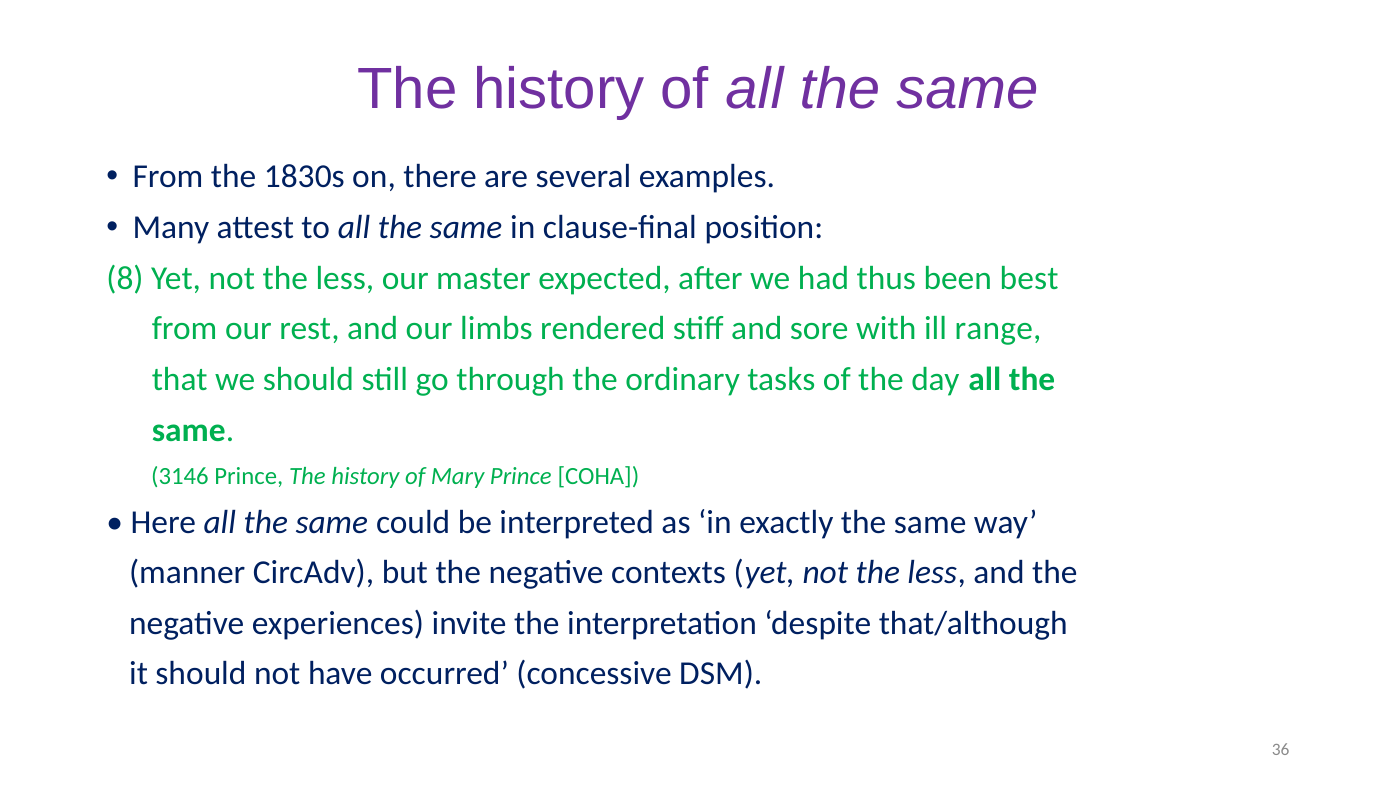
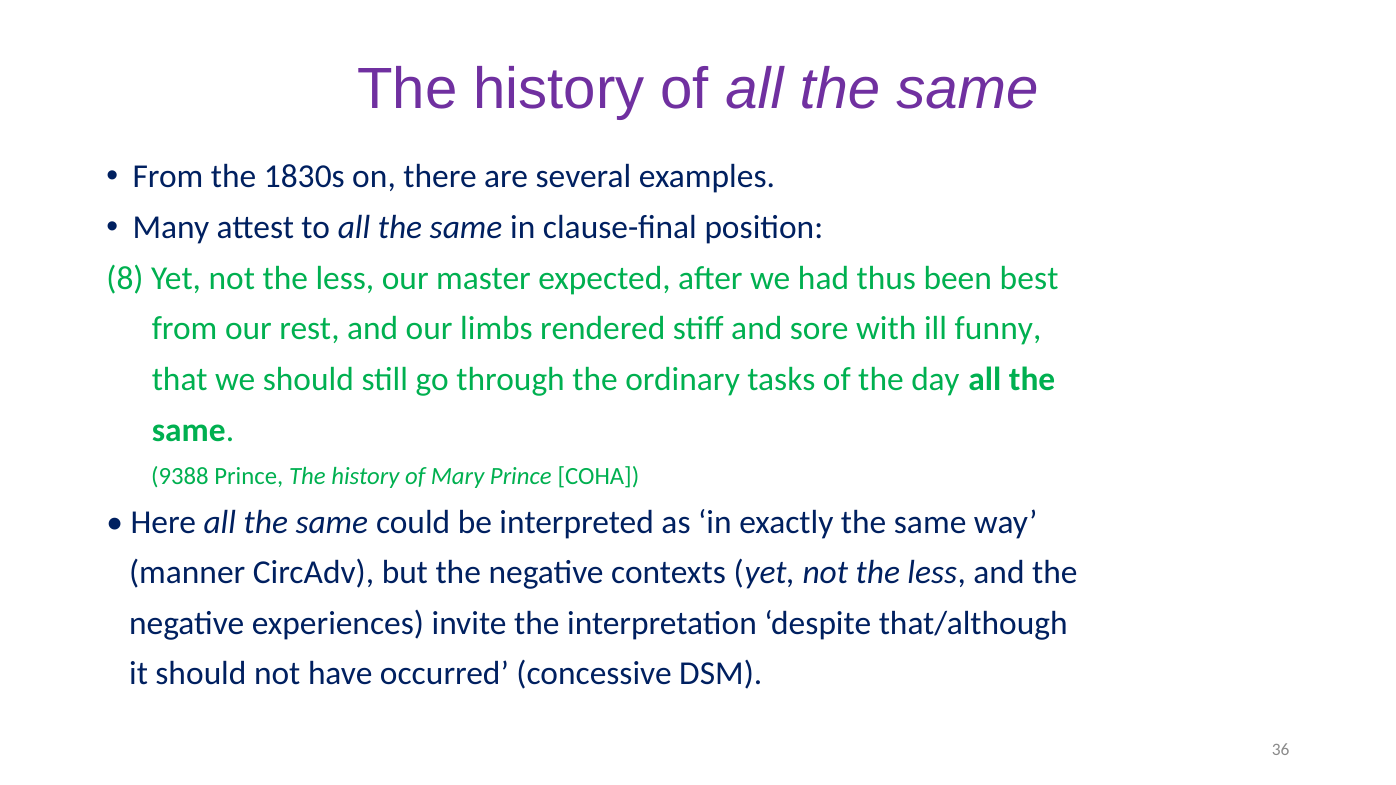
range: range -> funny
3146: 3146 -> 9388
